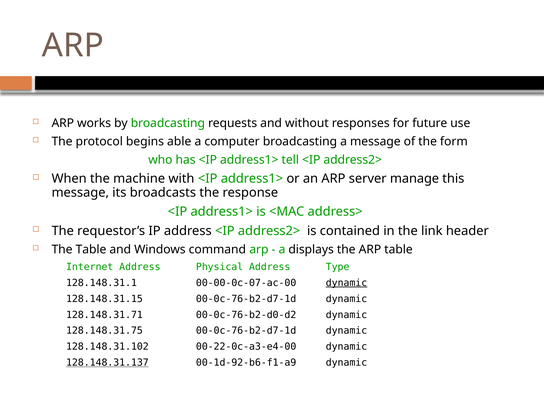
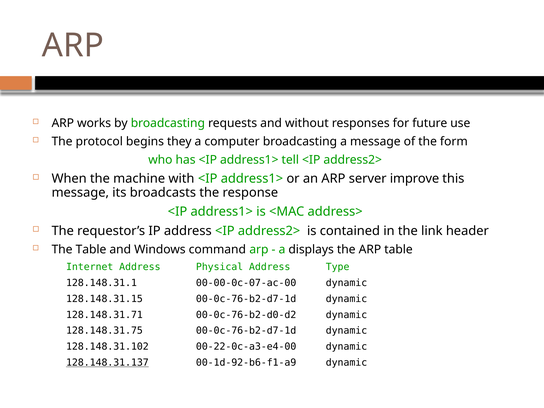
able: able -> they
manage: manage -> improve
dynamic at (346, 283) underline: present -> none
